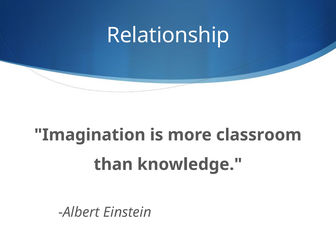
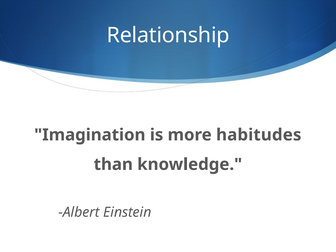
classroom: classroom -> habitudes
